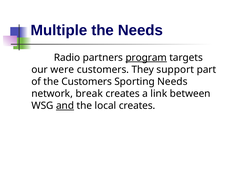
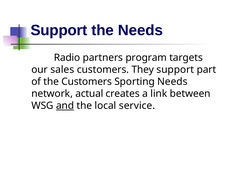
Multiple at (59, 30): Multiple -> Support
program underline: present -> none
were: were -> sales
break: break -> actual
local creates: creates -> service
